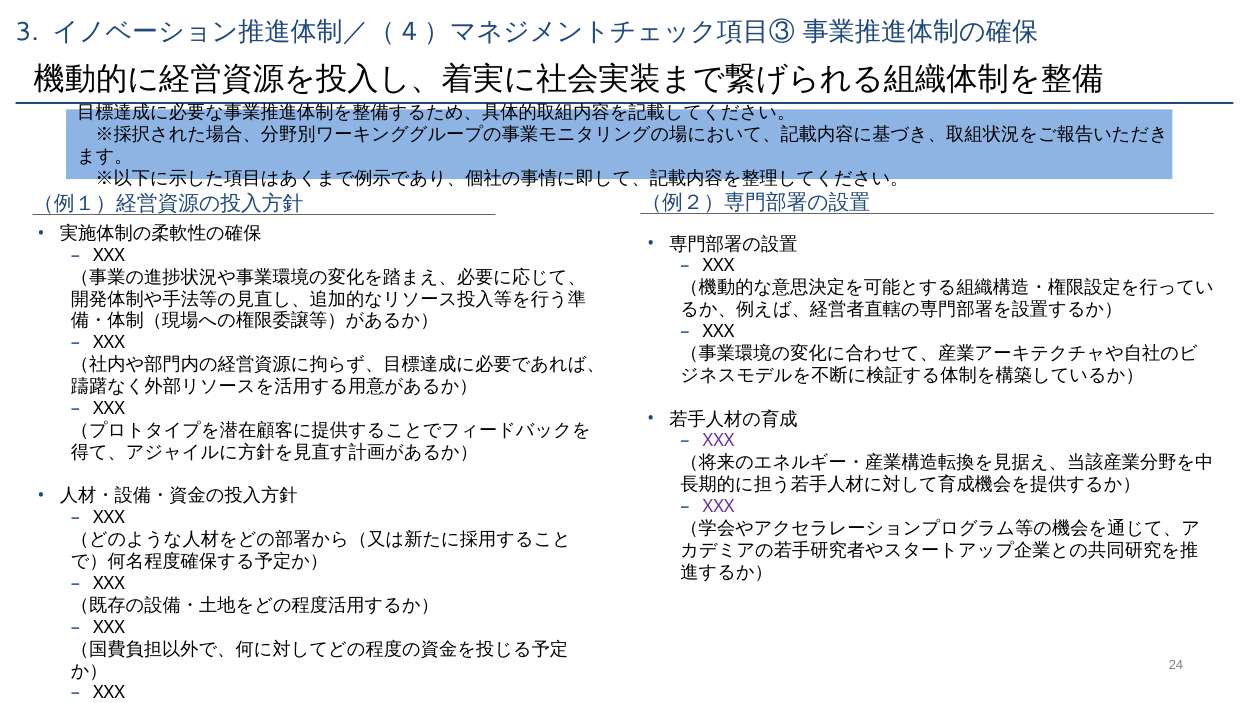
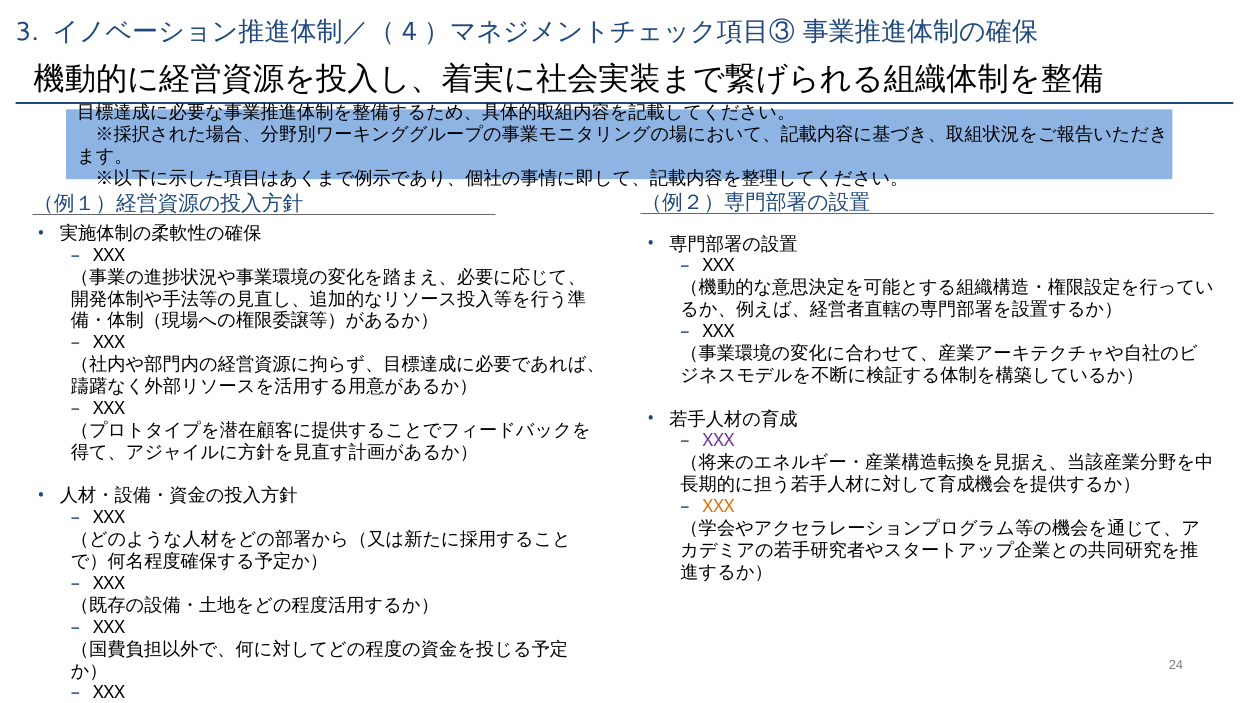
XXX at (719, 506) colour: purple -> orange
